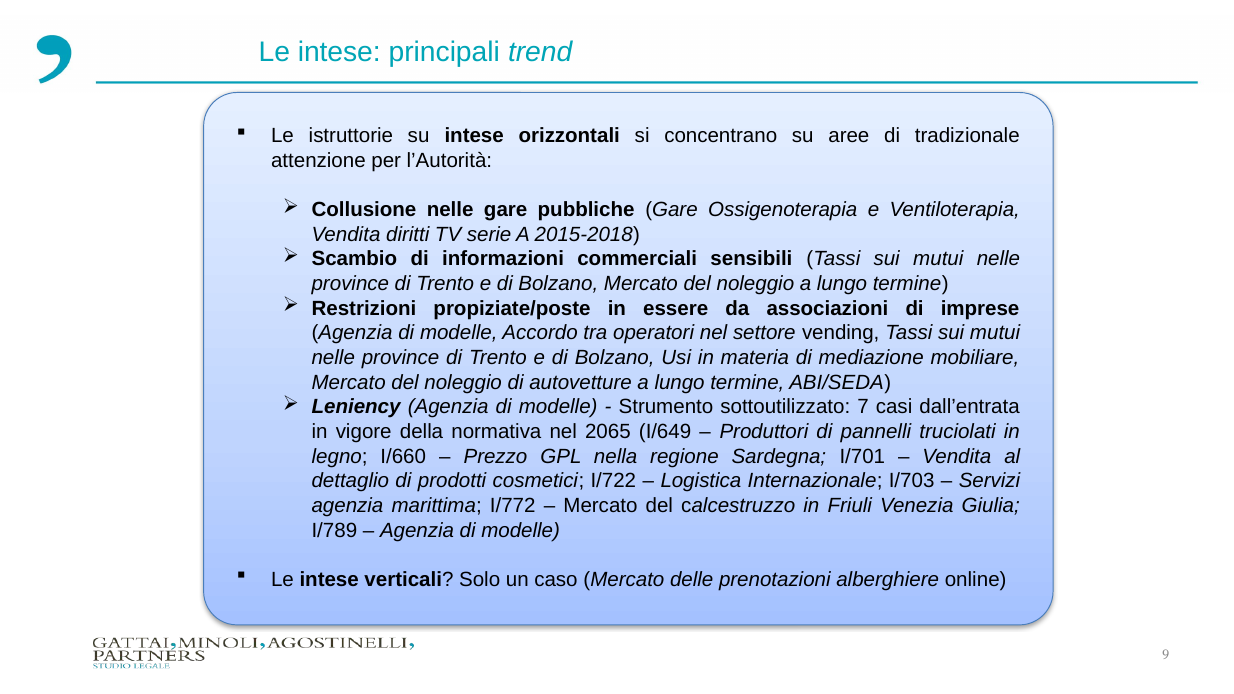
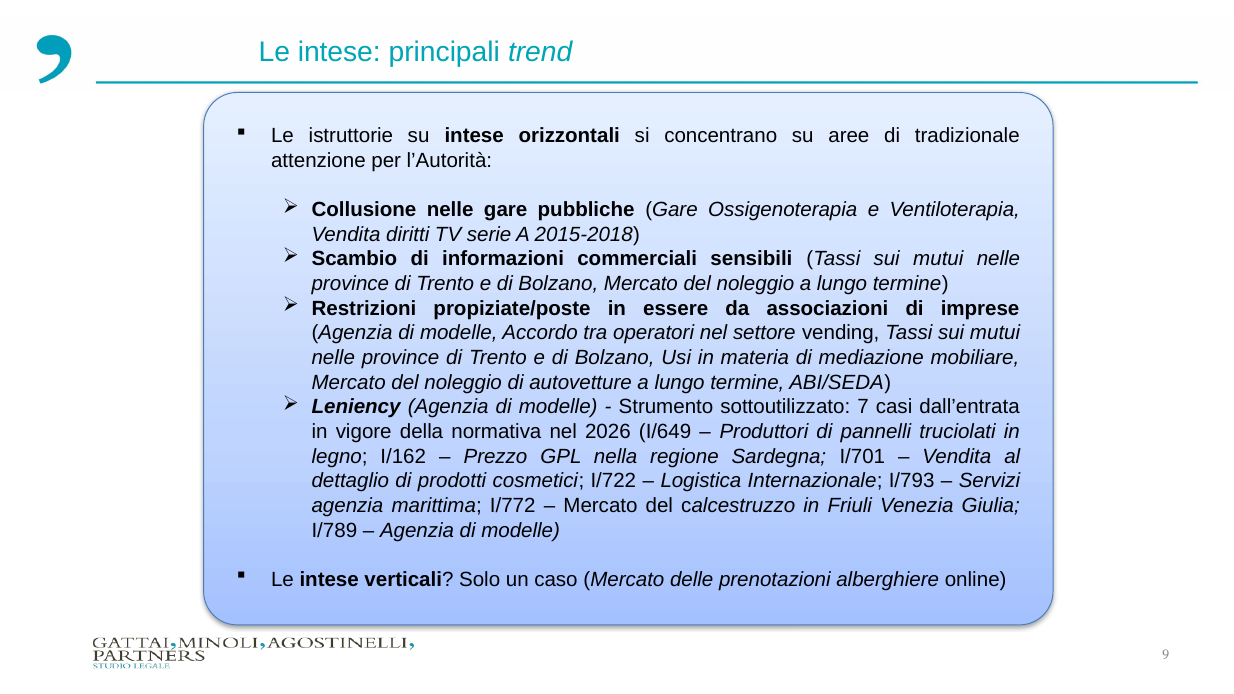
2065: 2065 -> 2026
I/660: I/660 -> I/162
I/703: I/703 -> I/793
